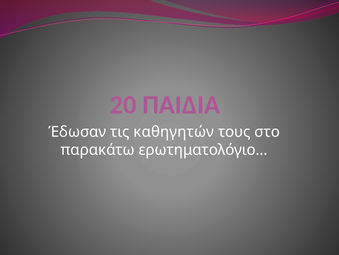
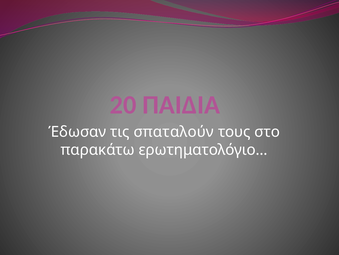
καθηγητών: καθηγητών -> σπαταλούν
